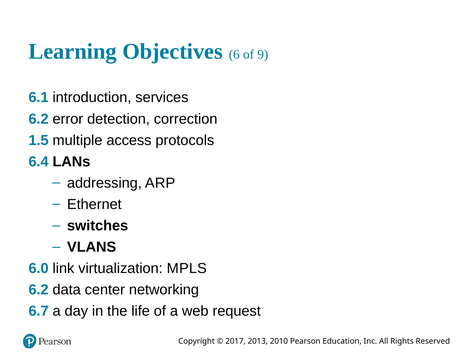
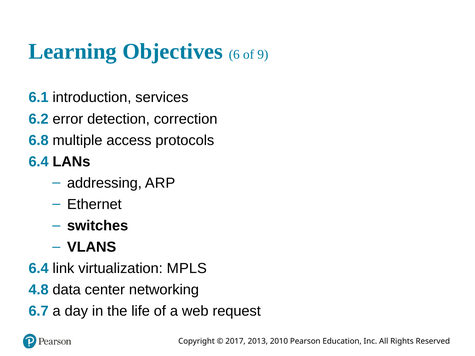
1.5: 1.5 -> 6.8
6.0 at (39, 269): 6.0 -> 6.4
6.2 at (39, 290): 6.2 -> 4.8
